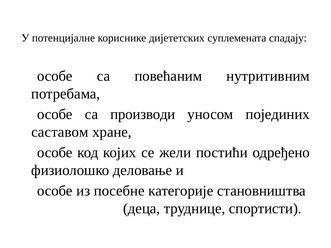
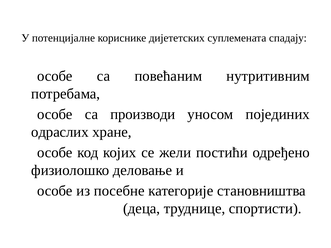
саставом: саставом -> одраслих
